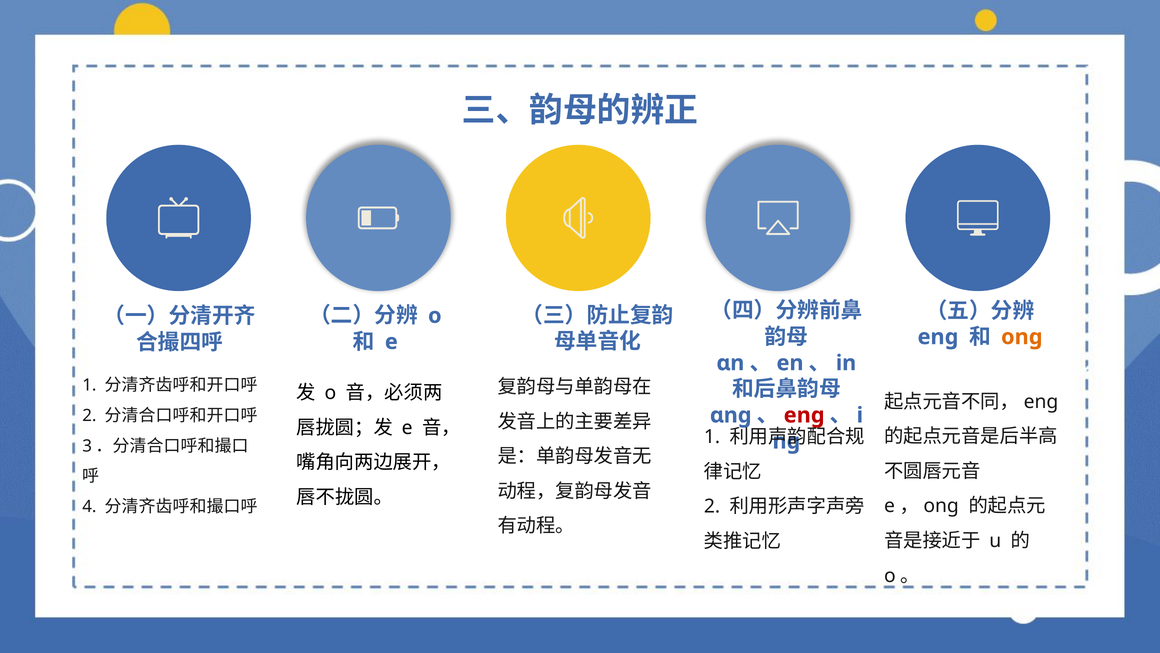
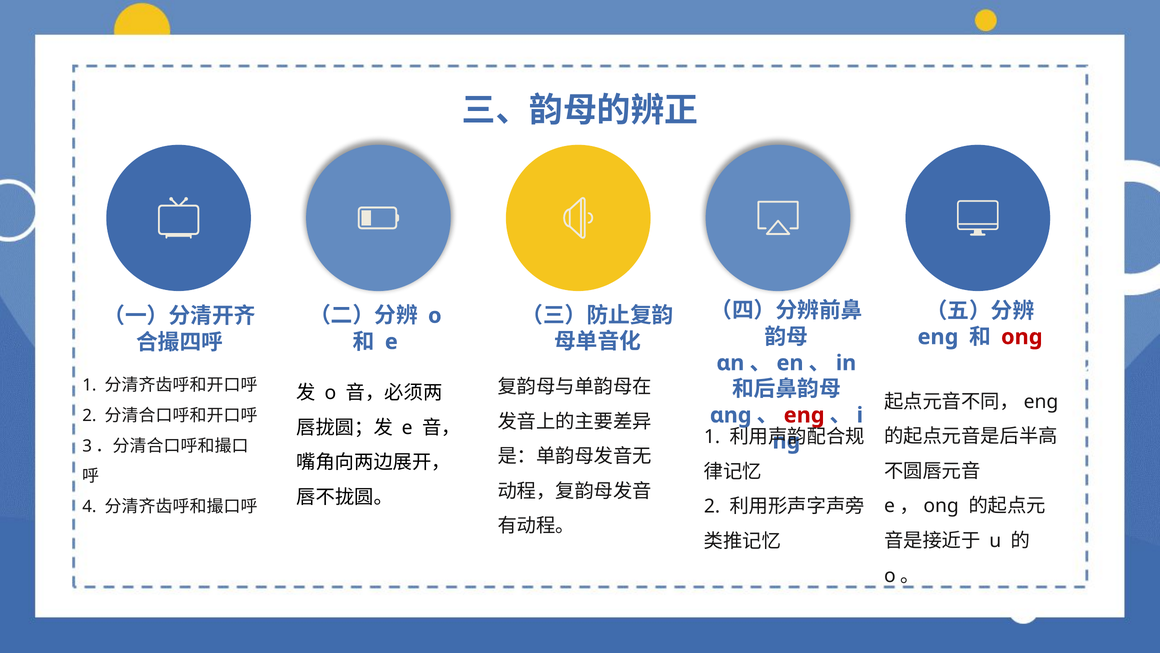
ong colour: orange -> red
